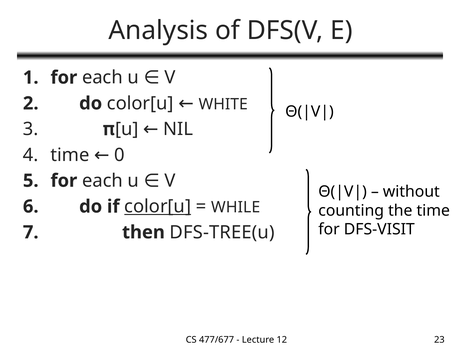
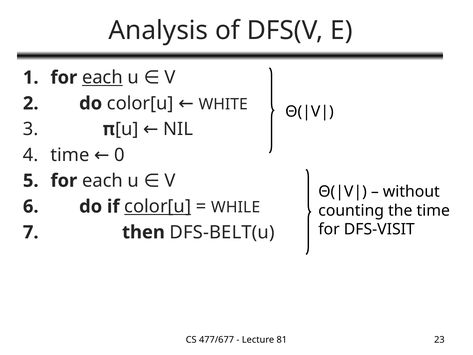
each at (102, 78) underline: none -> present
DFS-TREE(u: DFS-TREE(u -> DFS-BELT(u
12: 12 -> 81
